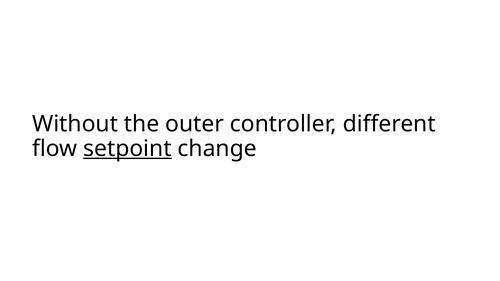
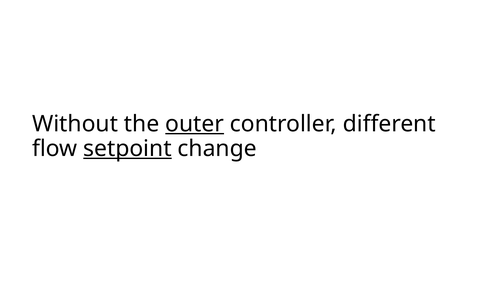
outer underline: none -> present
